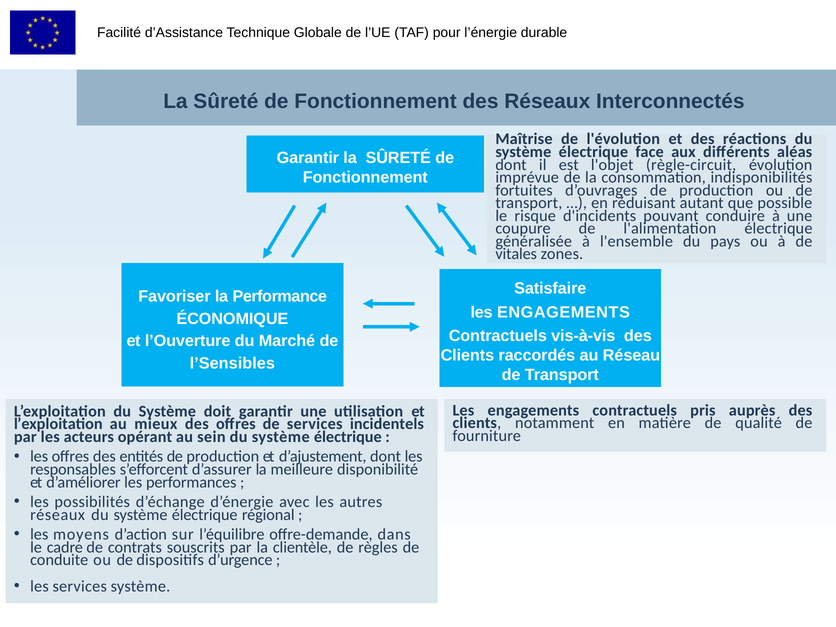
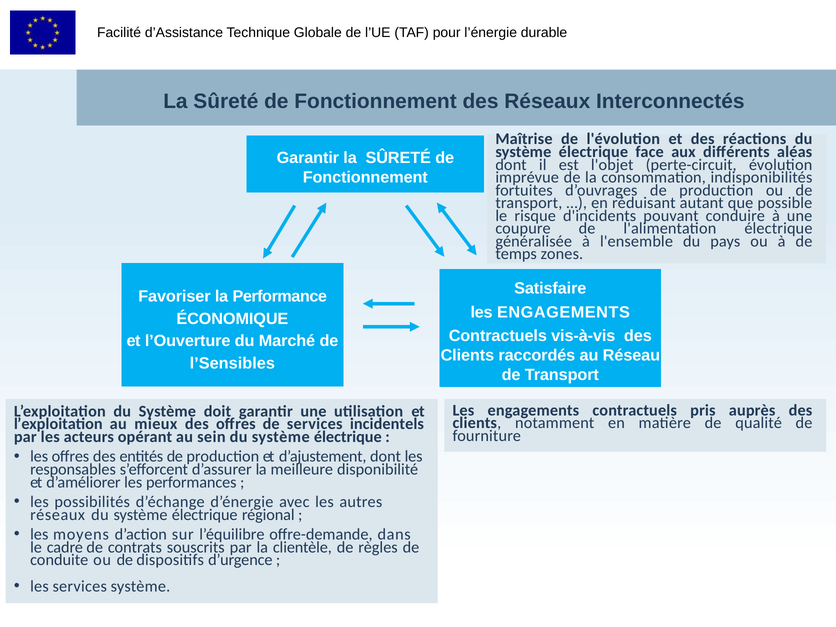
règle-circuit: règle-circuit -> perte-circuit
vitales: vitales -> temps
